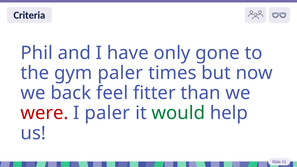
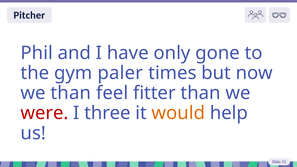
Criteria: Criteria -> Pitcher
we back: back -> than
I paler: paler -> three
would colour: green -> orange
